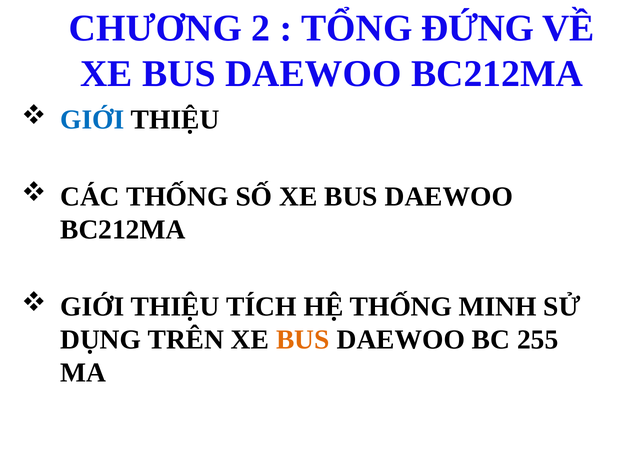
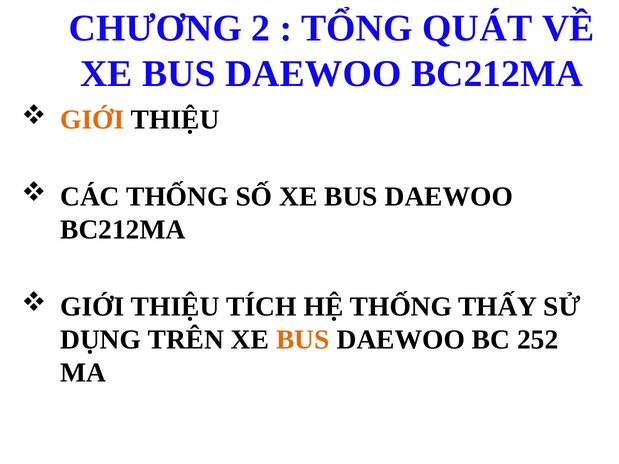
ĐỨNG: ĐỨNG -> QUÁT
GIỚI at (92, 119) colour: blue -> orange
MINH: MINH -> THẤY
255: 255 -> 252
